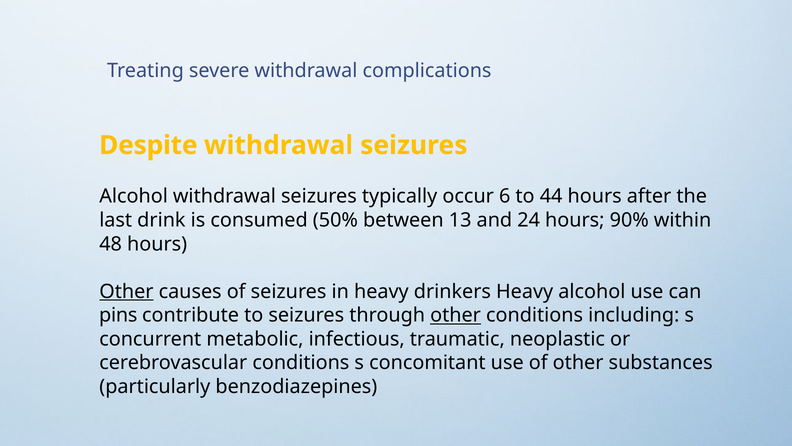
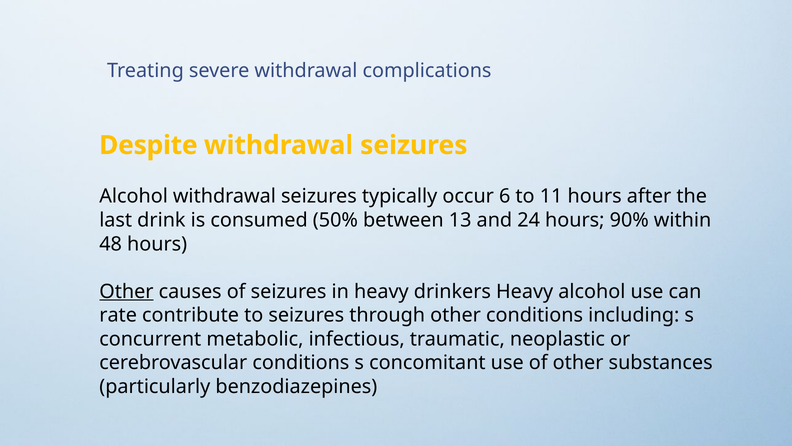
44: 44 -> 11
pins: pins -> rate
other at (456, 315) underline: present -> none
